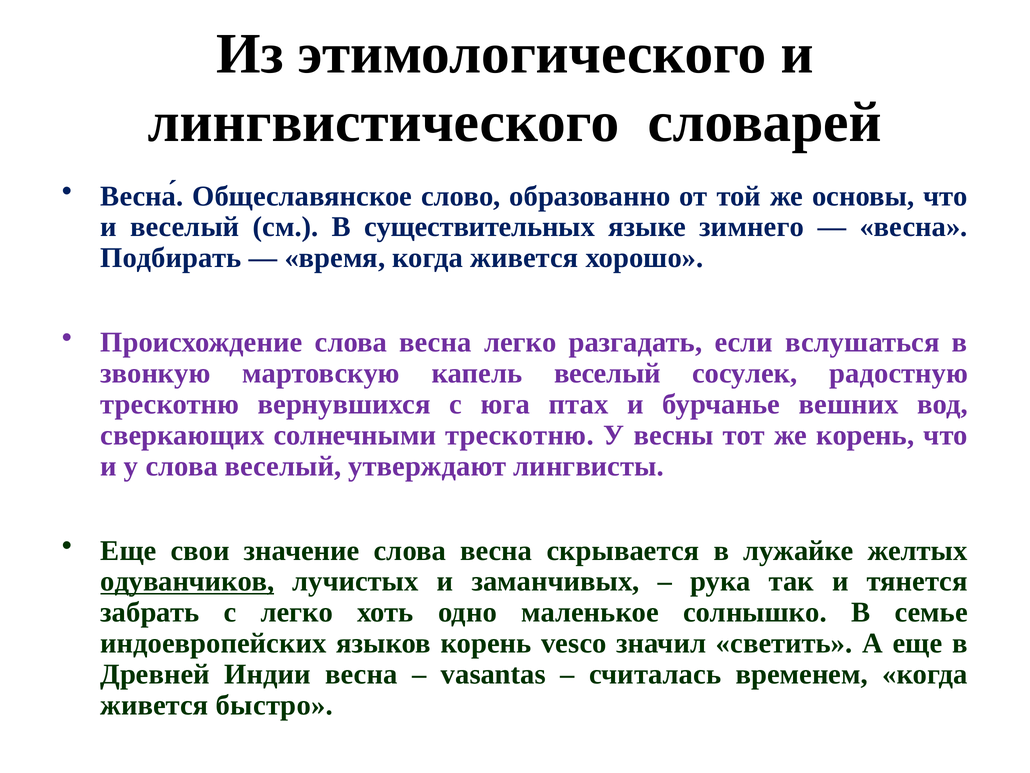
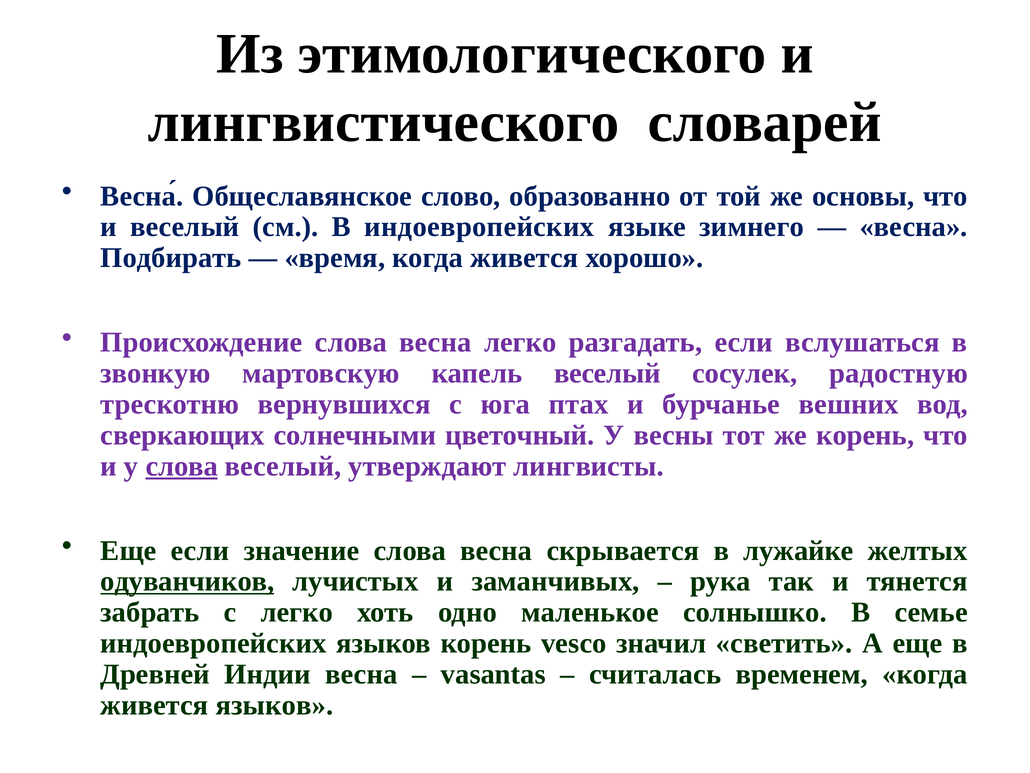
В существительных: существительных -> индоевропейских
солнечными трескотню: трескотню -> цветочный
слова at (182, 466) underline: none -> present
Еще свои: свои -> если
живется быстро: быстро -> языков
